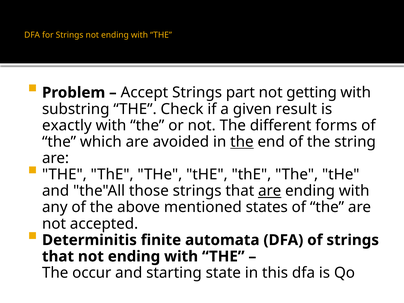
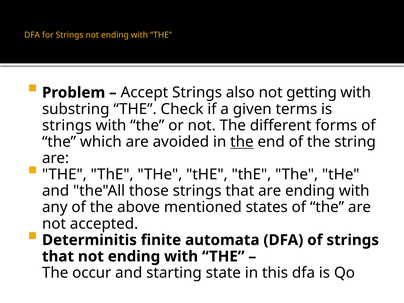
part: part -> also
result: result -> terms
exactly at (67, 125): exactly -> strings
are at (270, 191) underline: present -> none
